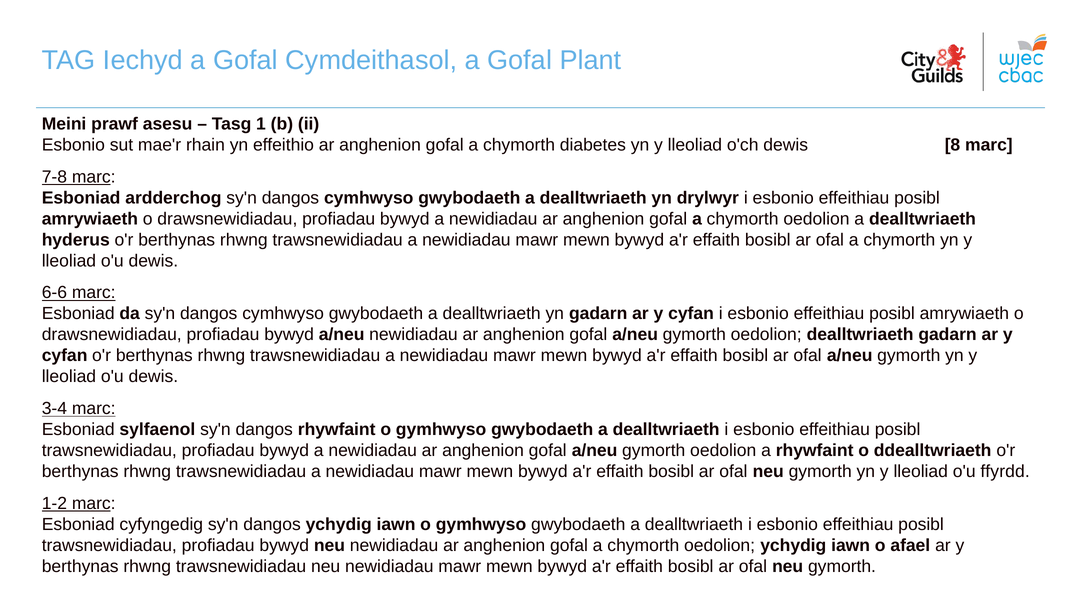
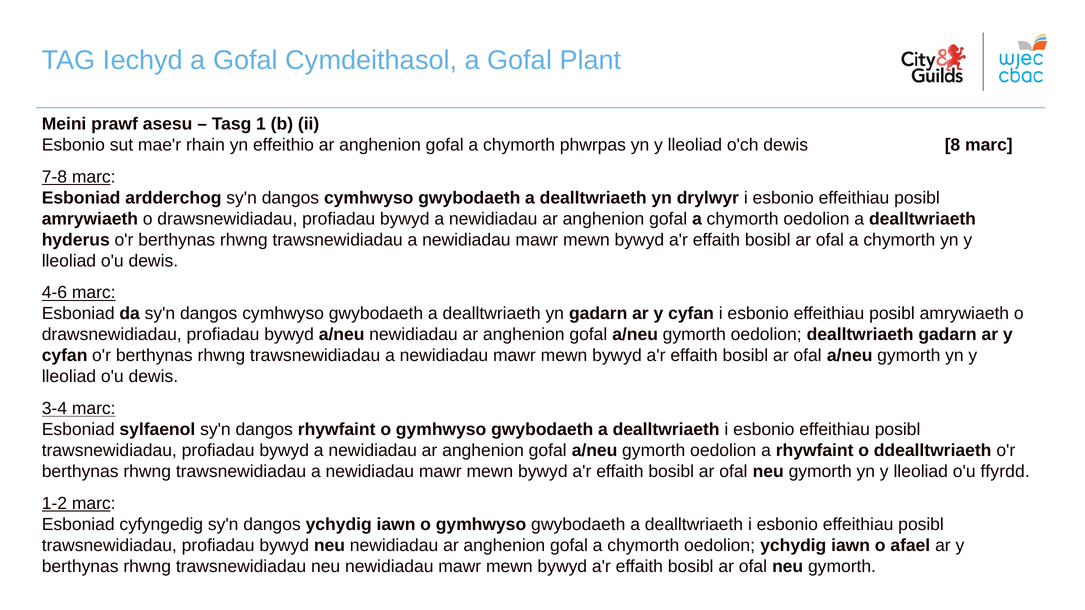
diabetes: diabetes -> phwrpas
6-6: 6-6 -> 4-6
